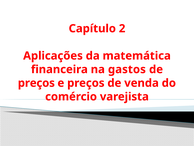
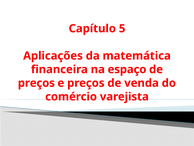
2: 2 -> 5
gastos: gastos -> espaço
